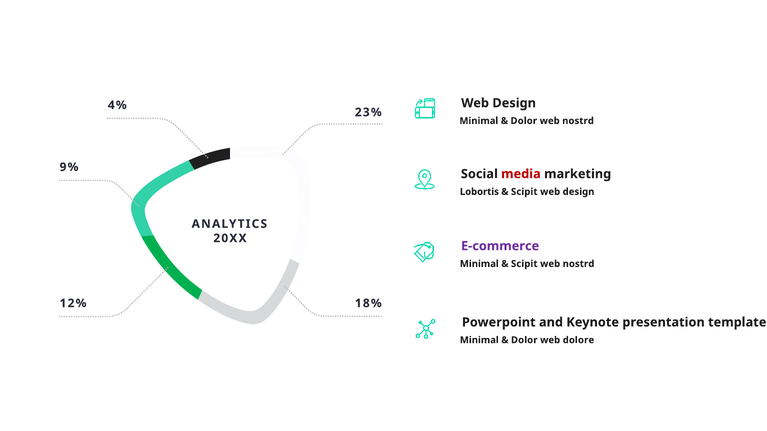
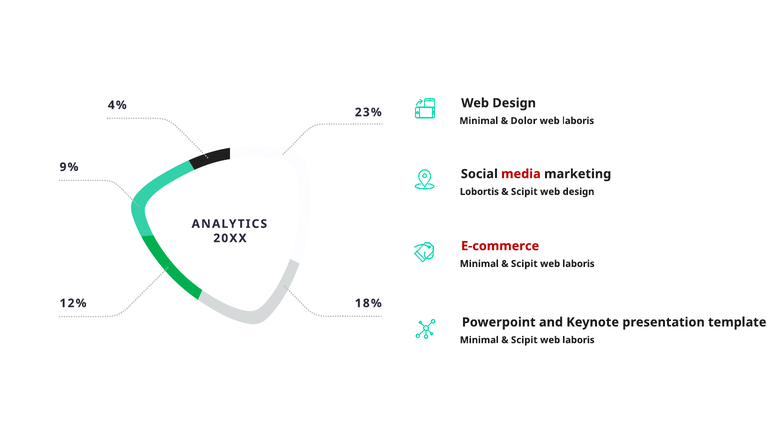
nostrd at (578, 121): nostrd -> laboris
E-commerce colour: purple -> red
nostrd at (578, 264): nostrd -> laboris
Dolor at (524, 340): Dolor -> Scipit
dolore at (578, 340): dolore -> laboris
